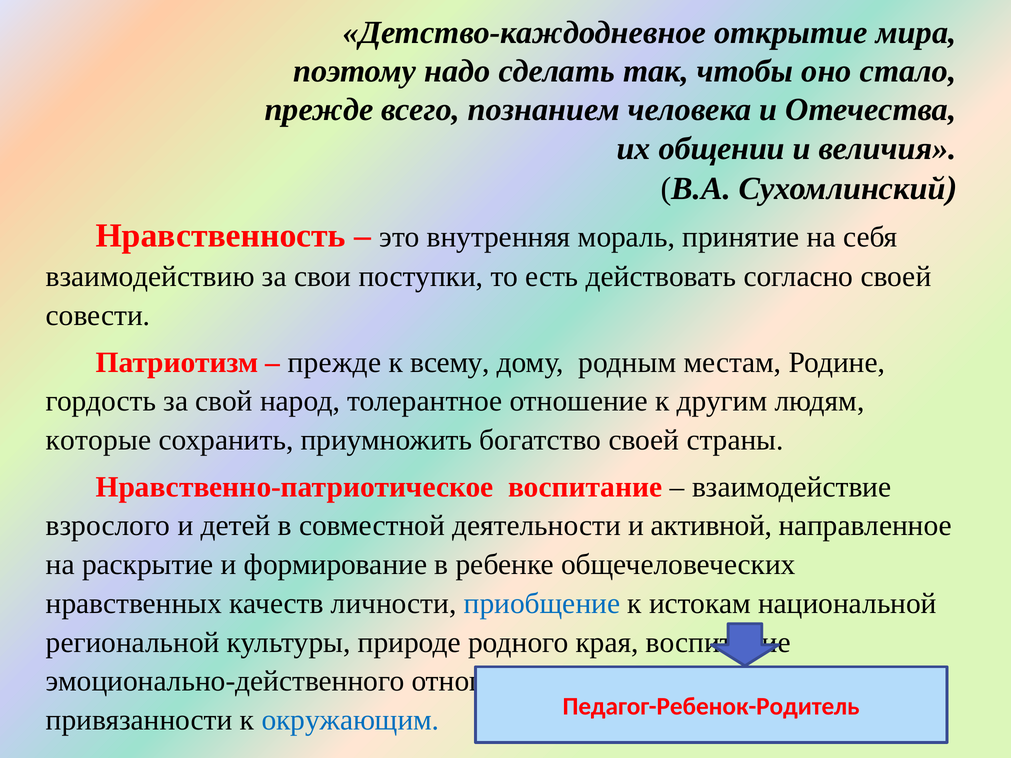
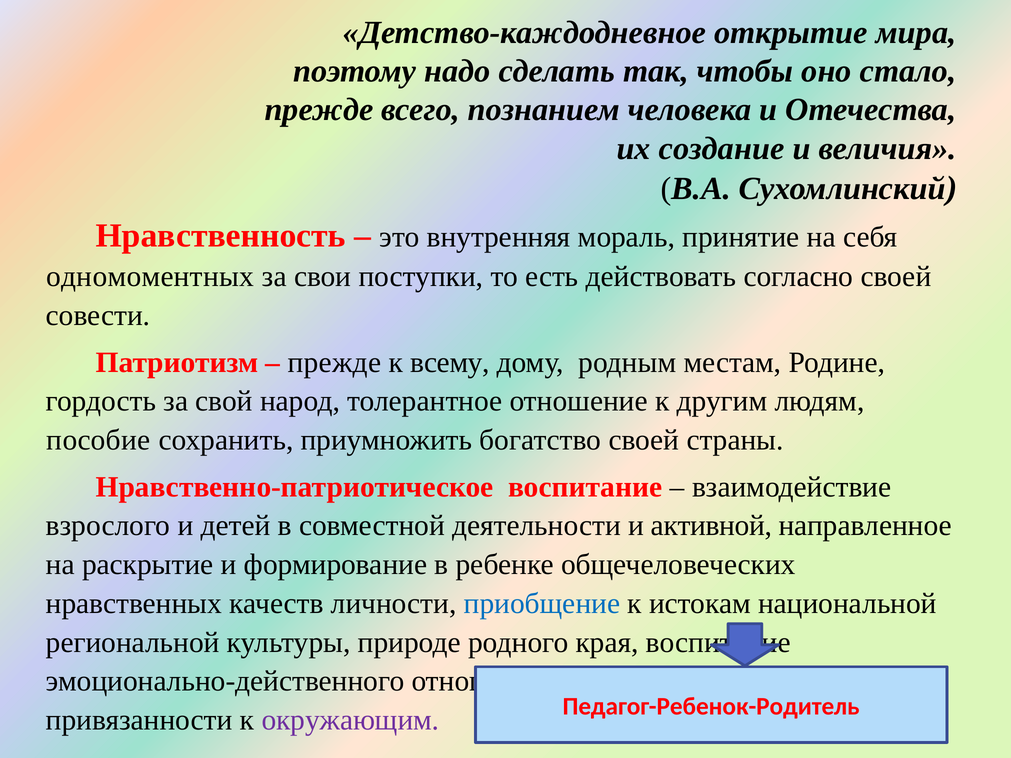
общении: общении -> создание
взаимодействию: взаимодействию -> одномоментных
которые: которые -> пособие
окружающим colour: blue -> purple
